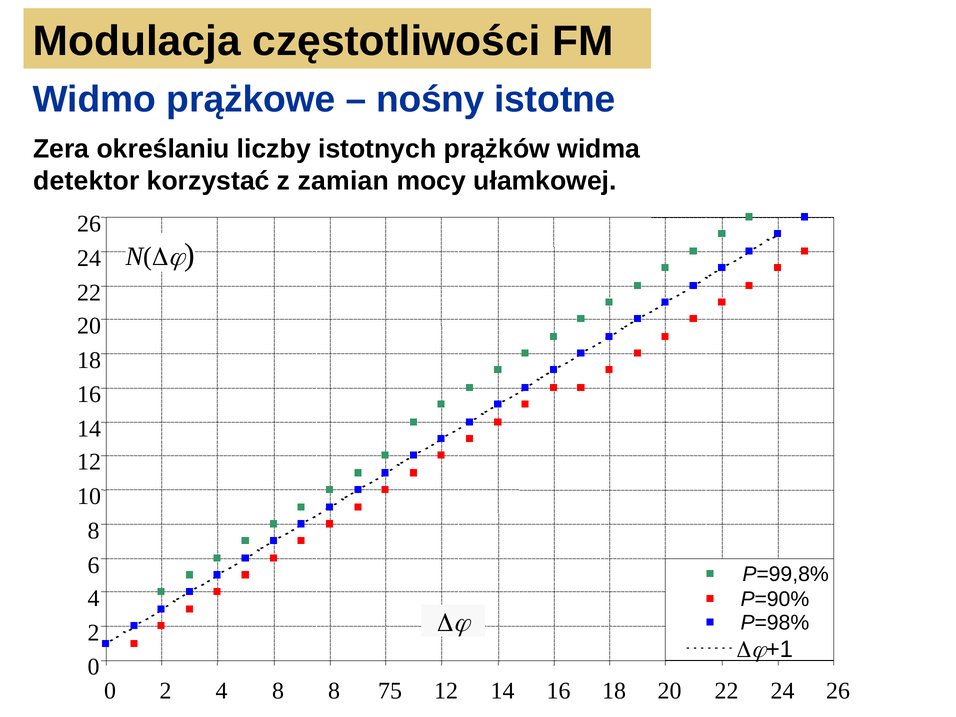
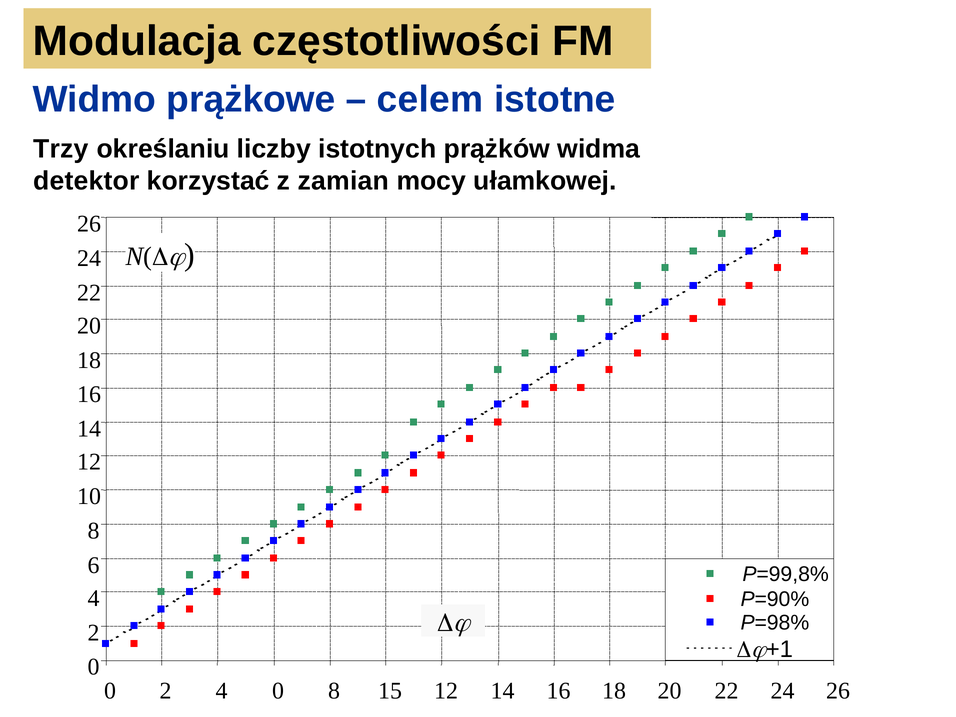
nośny: nośny -> celem
Zera: Zera -> Trzy
4 8: 8 -> 0
75: 75 -> 15
